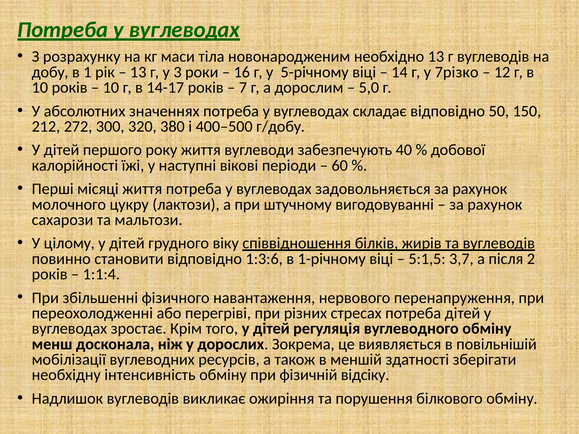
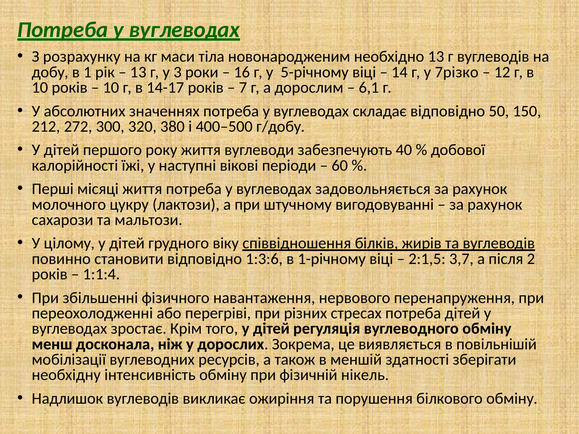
5,0: 5,0 -> 6,1
5:1,5: 5:1,5 -> 2:1,5
відсіку: відсіку -> нікель
